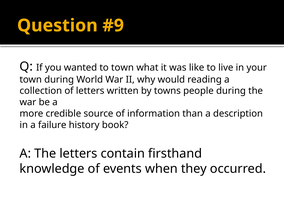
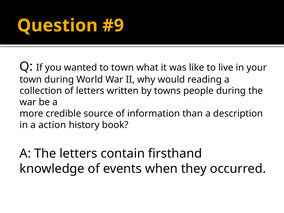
failure: failure -> action
